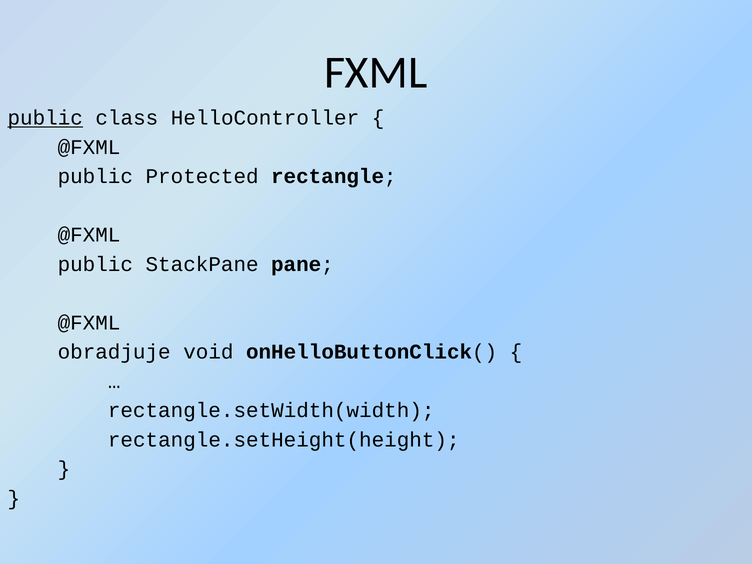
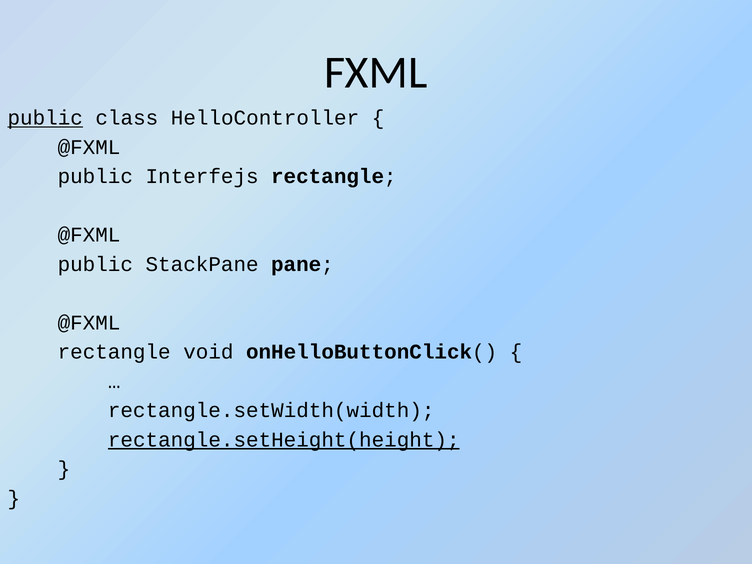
Protected: Protected -> Interfejs
obradjuje at (114, 352): obradjuje -> rectangle
rectangle.setHeight(height underline: none -> present
